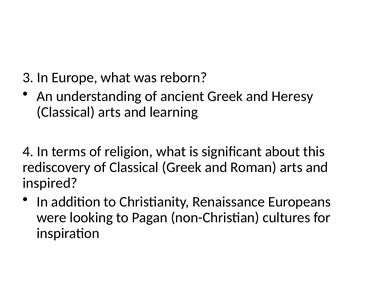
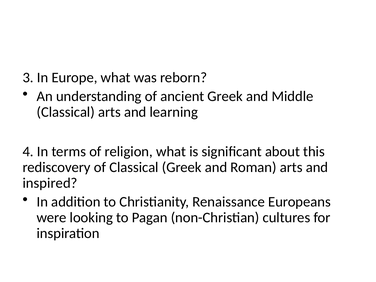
Heresy: Heresy -> Middle
